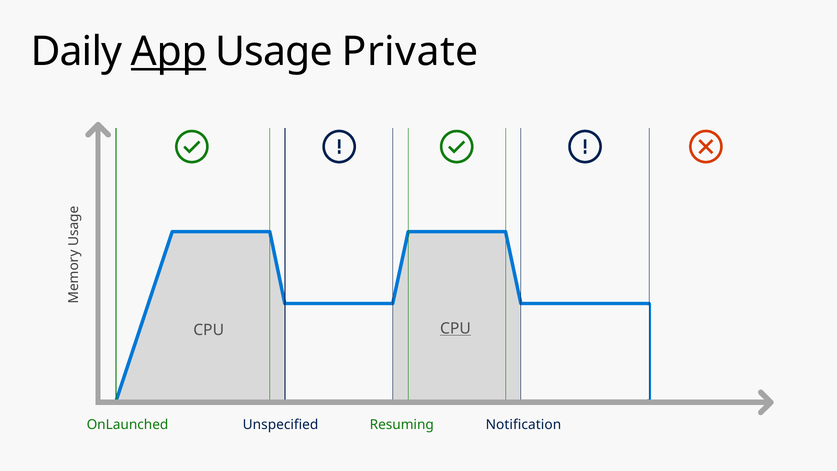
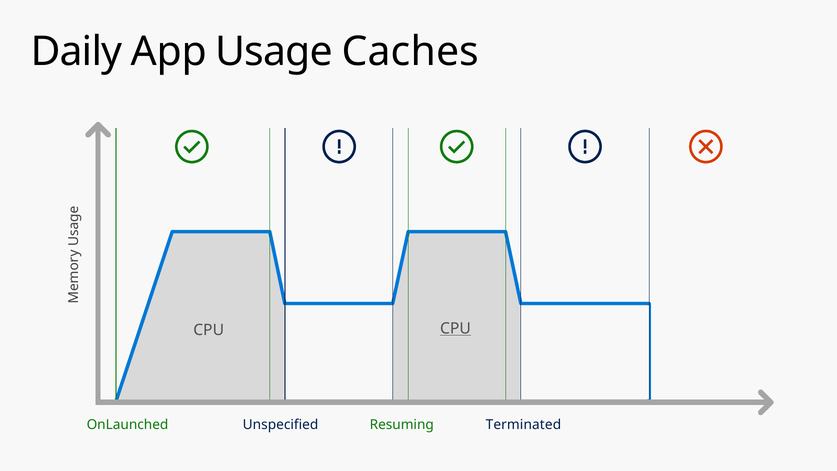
App underline: present -> none
Private: Private -> Caches
Notification: Notification -> Terminated
